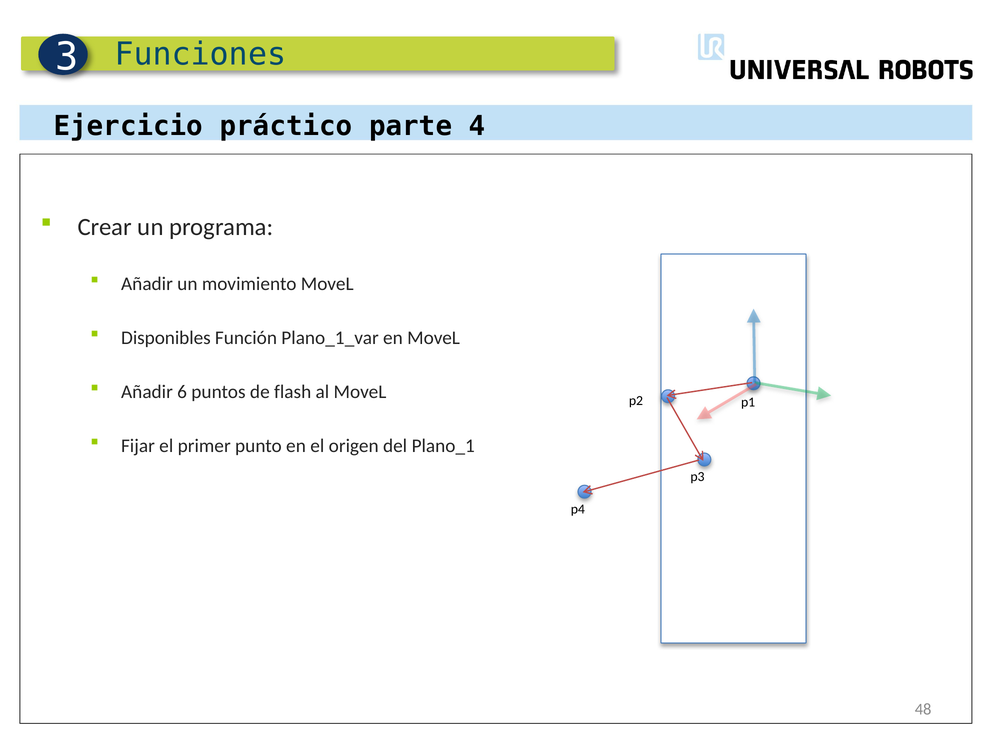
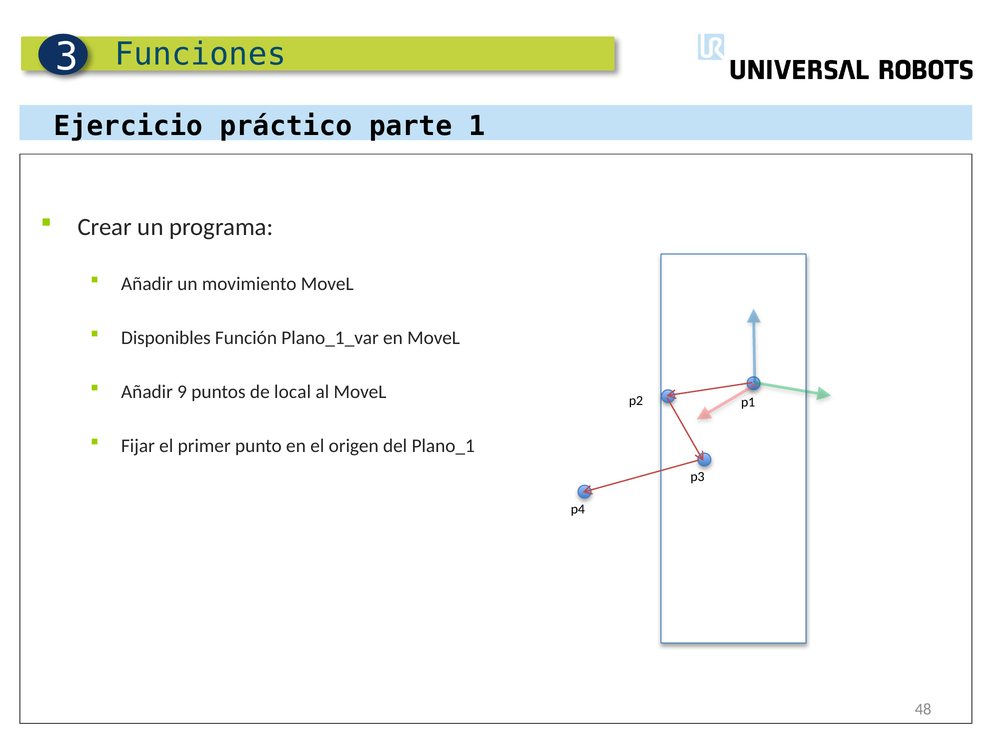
4: 4 -> 1
6: 6 -> 9
flash: flash -> local
